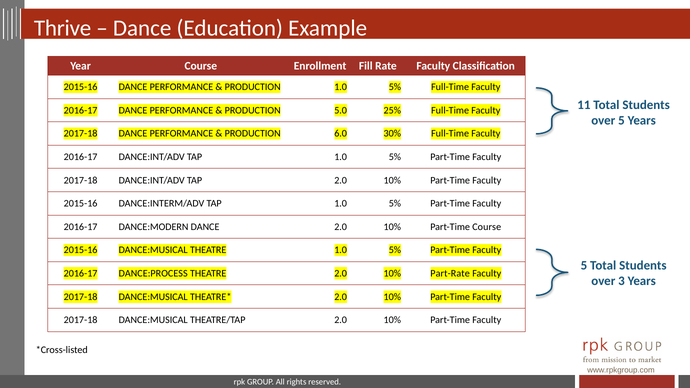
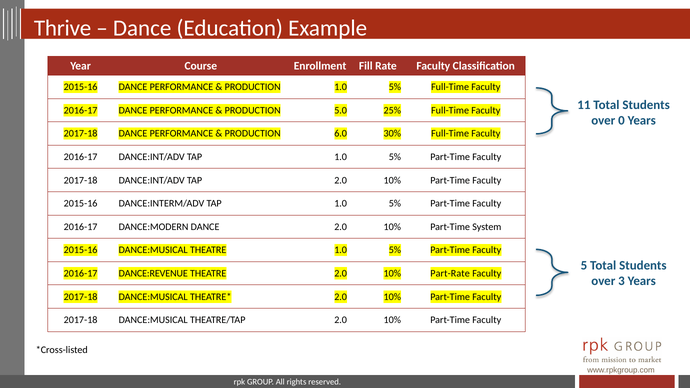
over 5: 5 -> 0
Part-Time Course: Course -> System
DANCE:PROCESS: DANCE:PROCESS -> DANCE:REVENUE
